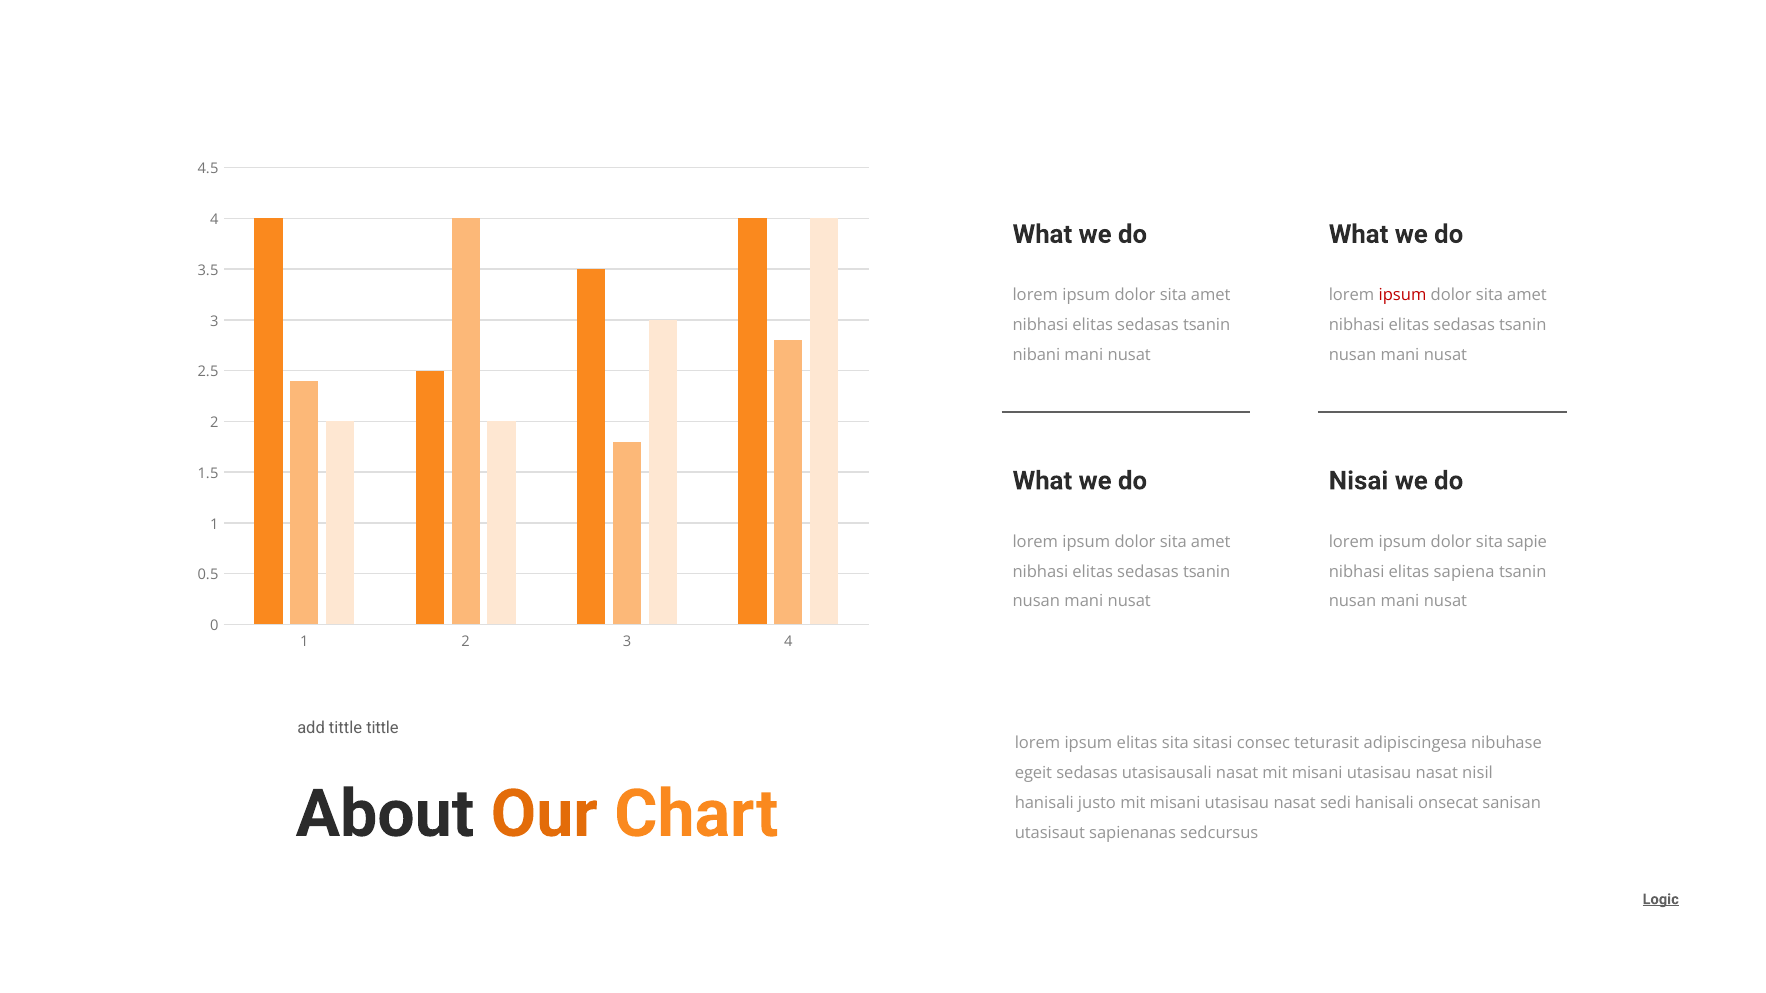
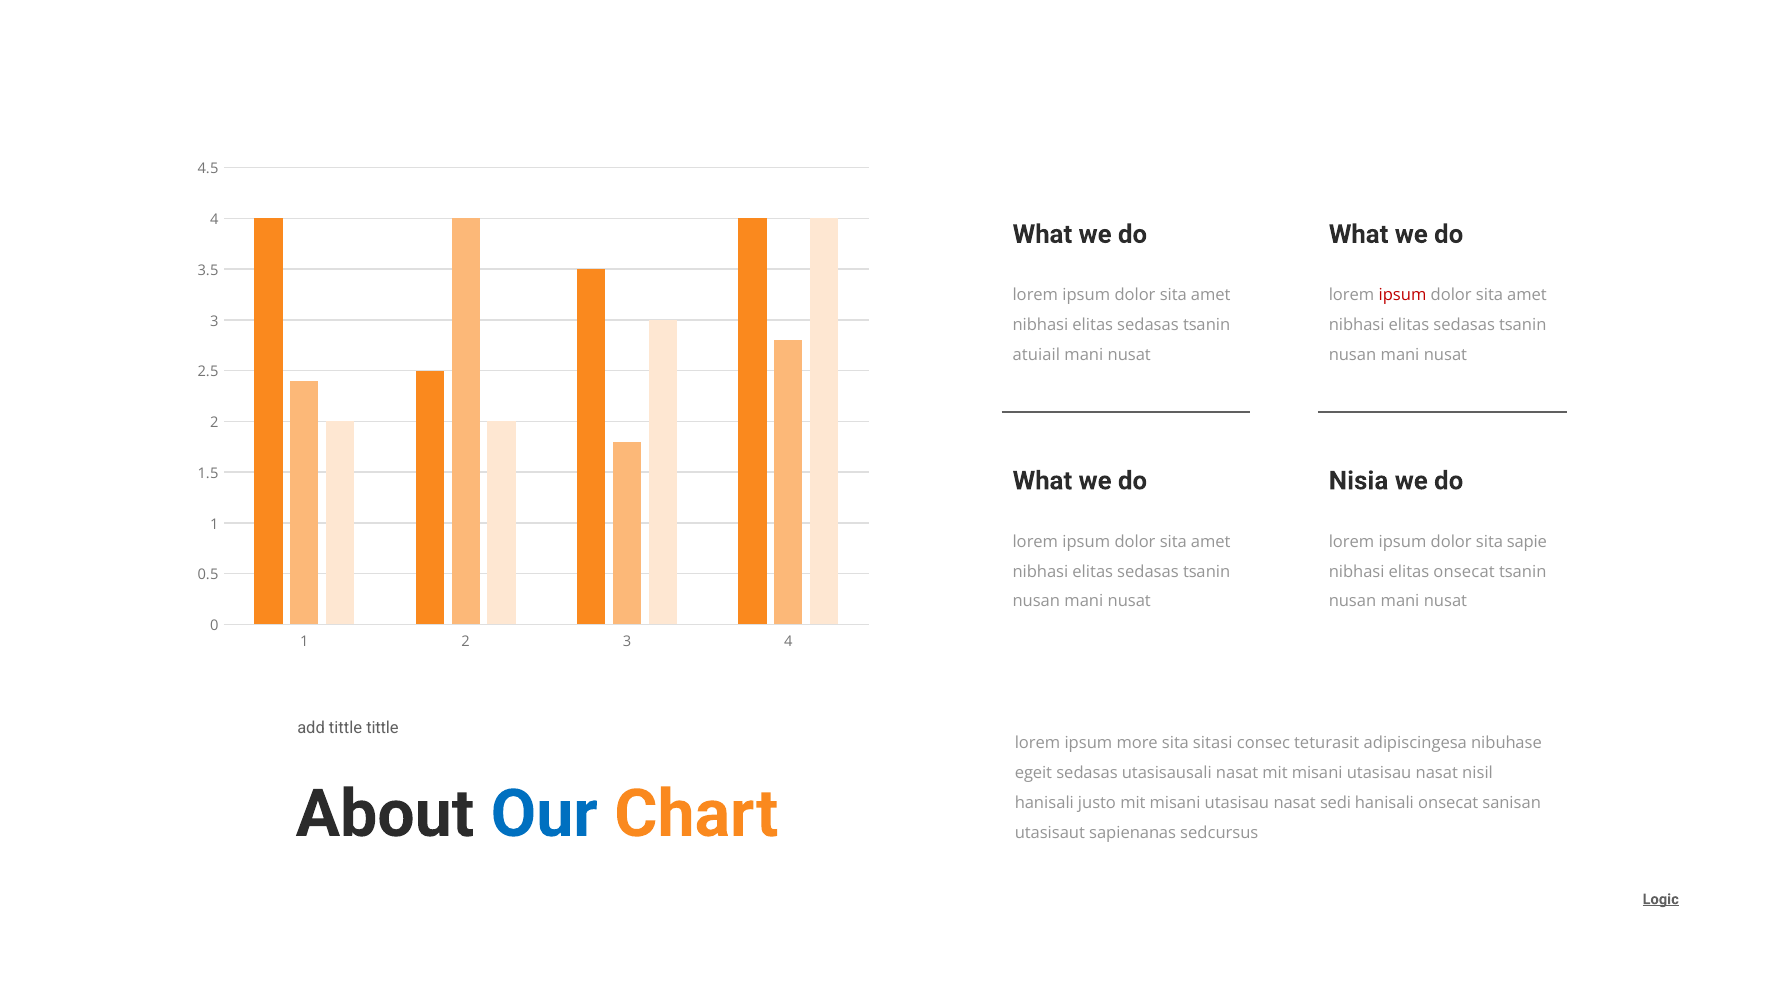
nibani: nibani -> atuiail
Nisai: Nisai -> Nisia
elitas sapiena: sapiena -> onsecat
ipsum elitas: elitas -> more
Our colour: orange -> blue
